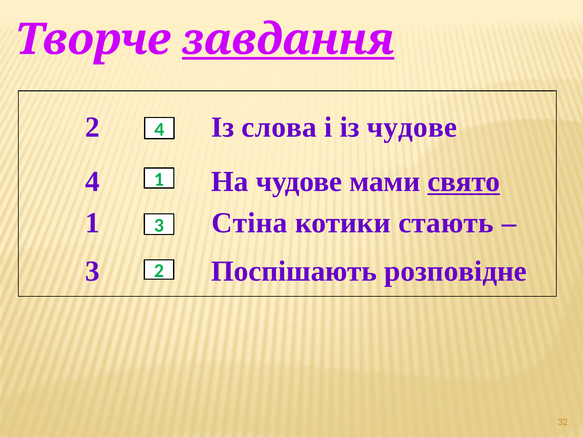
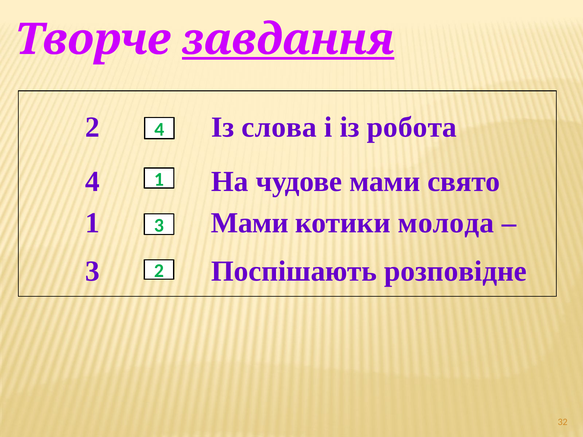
із чудове: чудове -> робота
свято underline: present -> none
1 Стіна: Стіна -> Мами
стають: стають -> молода
